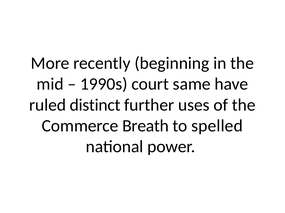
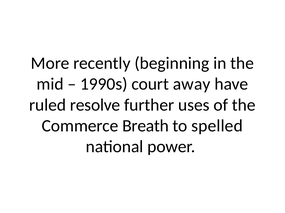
same: same -> away
distinct: distinct -> resolve
